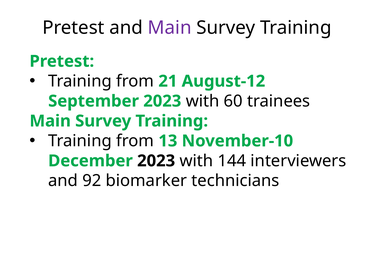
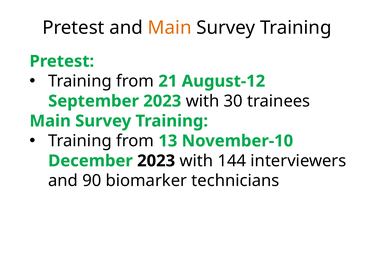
Main at (170, 28) colour: purple -> orange
60: 60 -> 30
92: 92 -> 90
